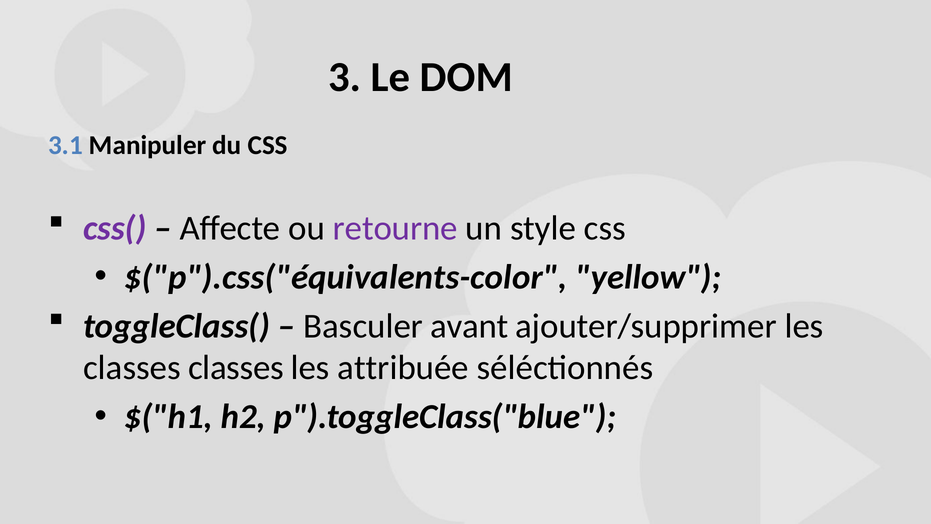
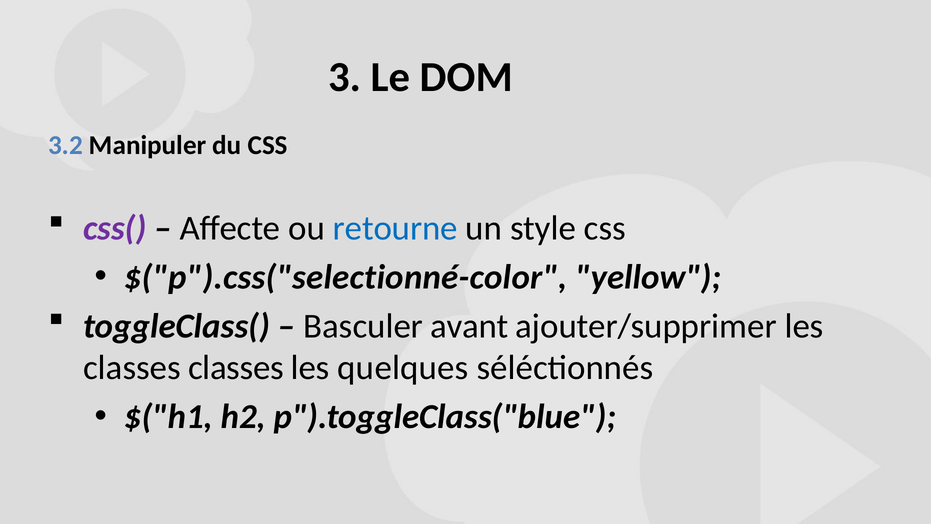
3.1: 3.1 -> 3.2
retourne colour: purple -> blue
$("p").css("équivalents-color: $("p").css("équivalents-color -> $("p").css("selectionné-color
attribuée: attribuée -> quelques
